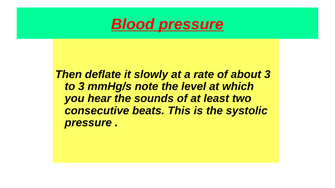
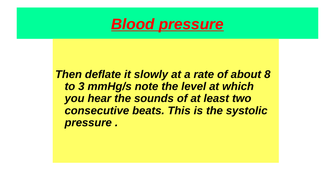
about 3: 3 -> 8
